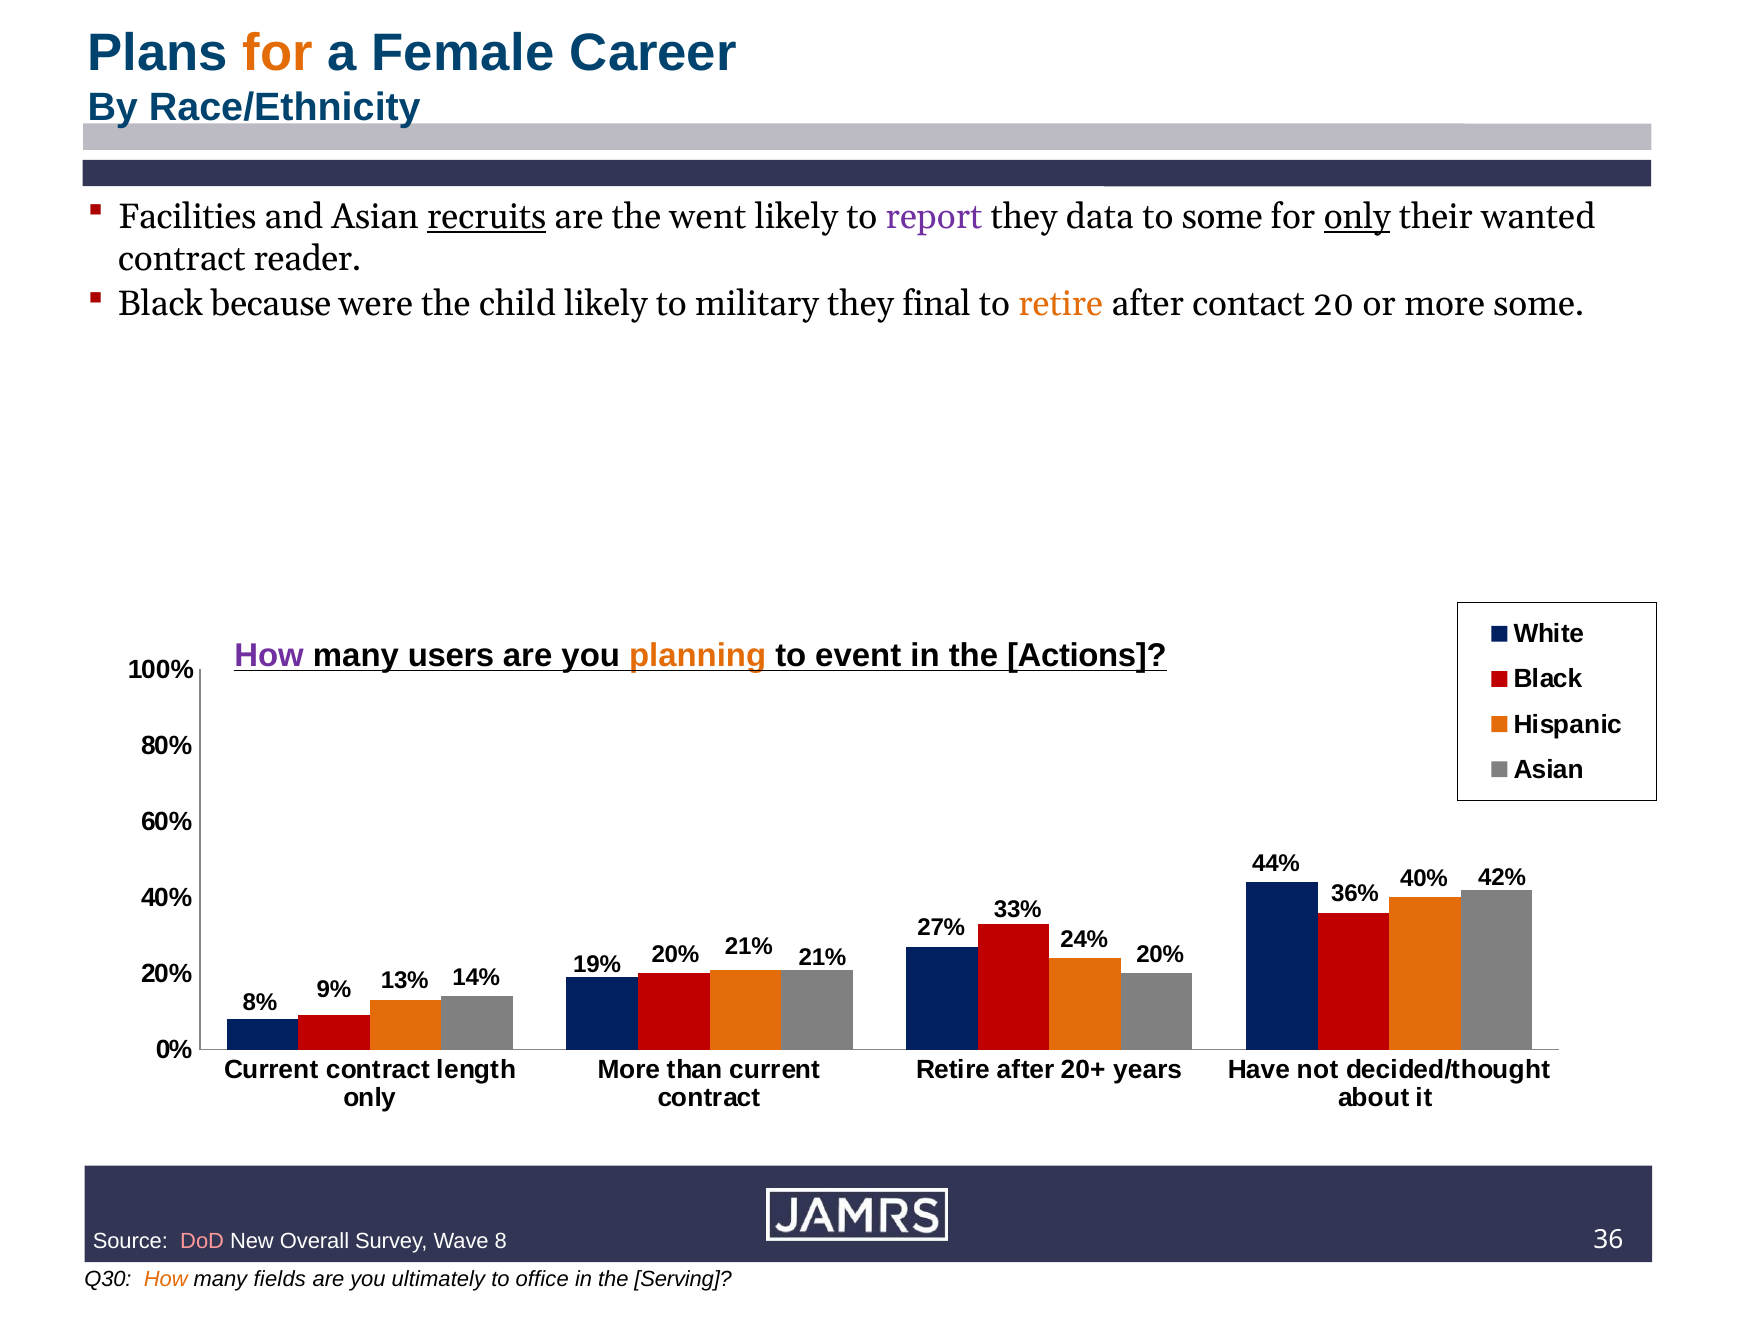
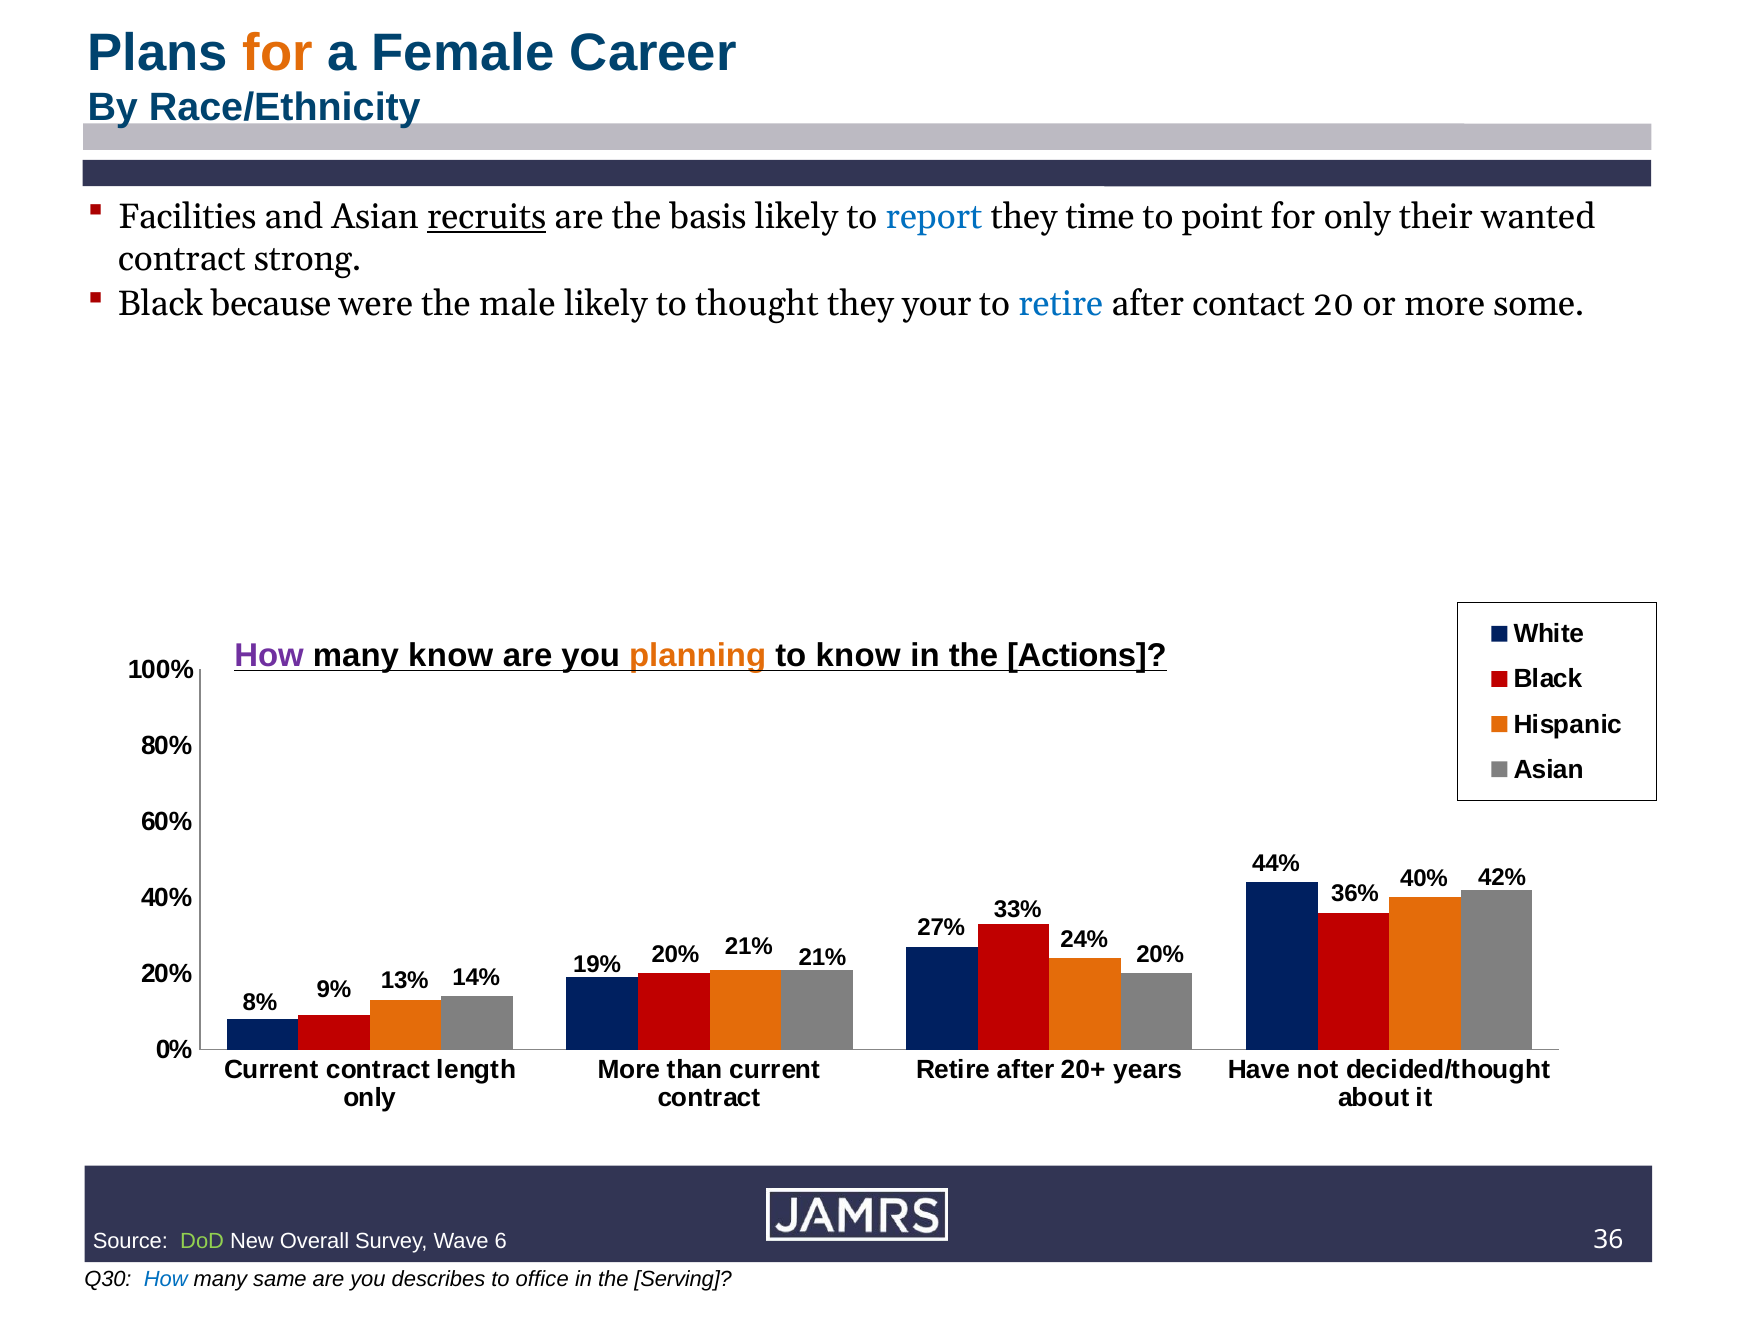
went: went -> basis
report colour: purple -> blue
data: data -> time
to some: some -> point
only at (1357, 217) underline: present -> none
reader: reader -> strong
child: child -> male
military: military -> thought
final: final -> your
retire at (1061, 304) colour: orange -> blue
many users: users -> know
to event: event -> know
DoD colour: pink -> light green
8: 8 -> 6
How at (166, 1279) colour: orange -> blue
fields: fields -> same
ultimately: ultimately -> describes
